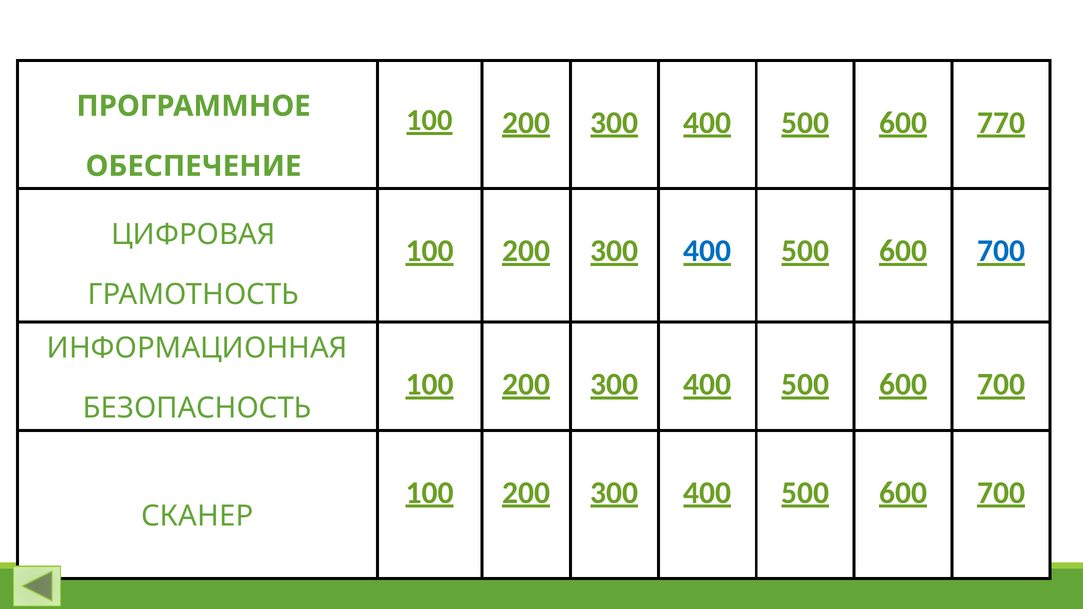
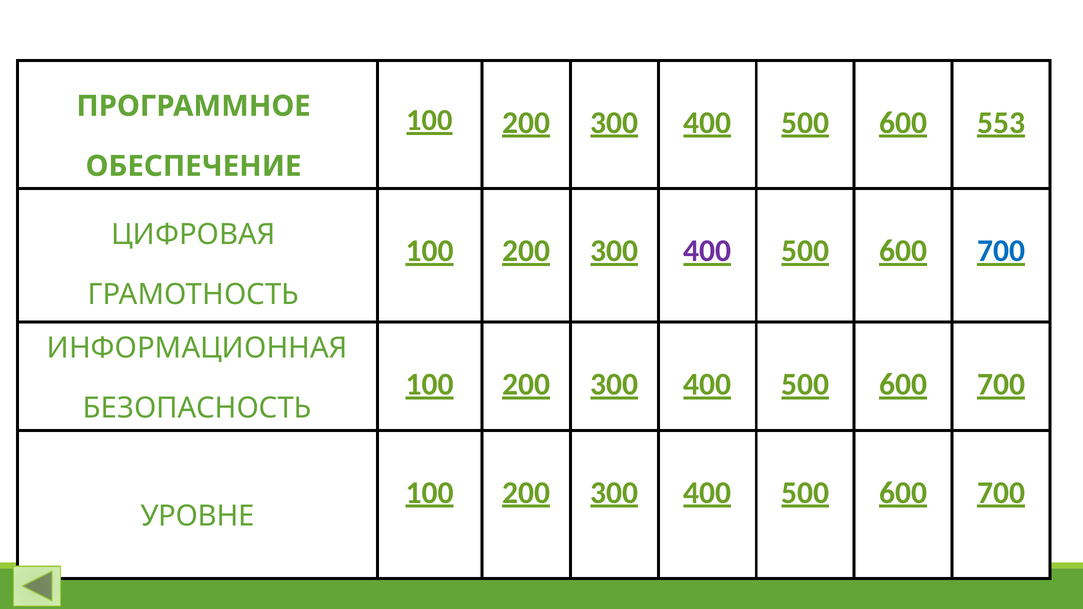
770: 770 -> 553
400 at (707, 251) colour: blue -> purple
СКАНЕР: СКАНЕР -> УРОВНЕ
